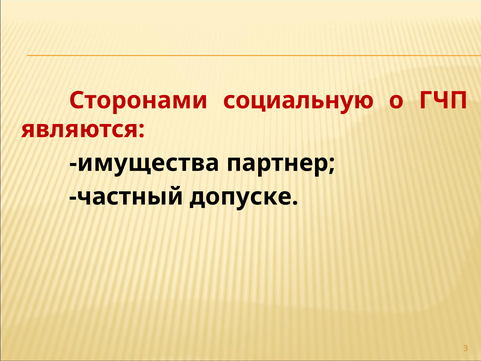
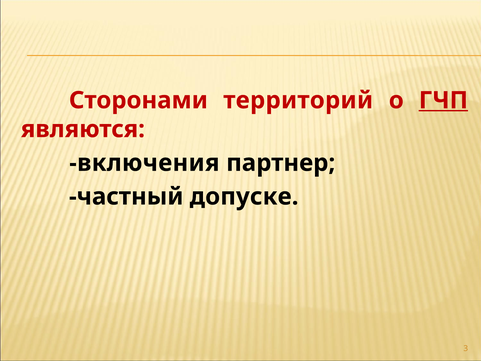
социальную: социальную -> территорий
ГЧП underline: none -> present
имущества: имущества -> включения
